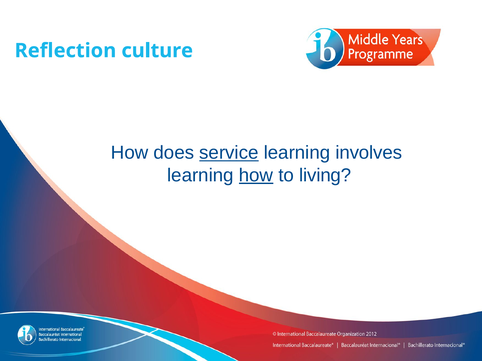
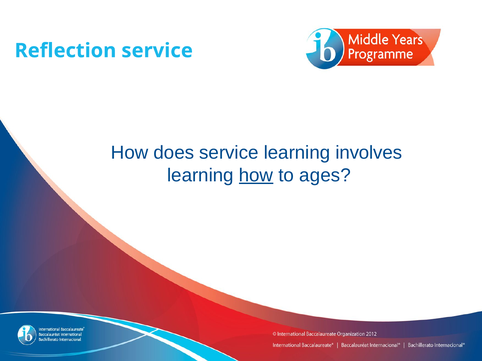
Reflection culture: culture -> service
service at (229, 153) underline: present -> none
living: living -> ages
